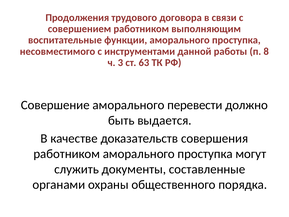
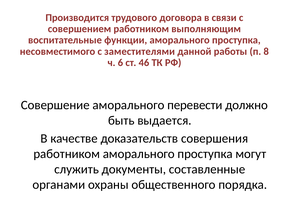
Продолжения: Продолжения -> Производится
инструментами: инструментами -> заместителями
3: 3 -> 6
63: 63 -> 46
